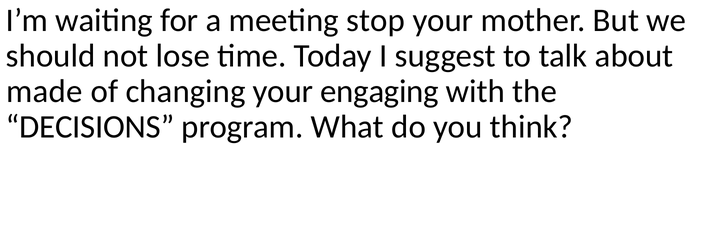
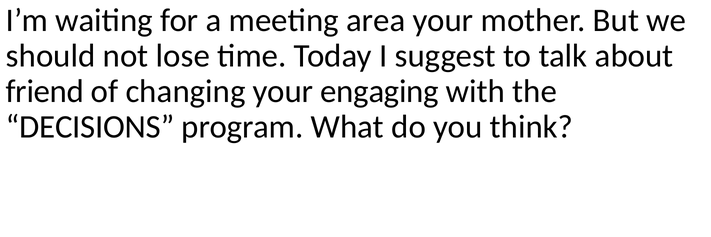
stop: stop -> area
made: made -> friend
